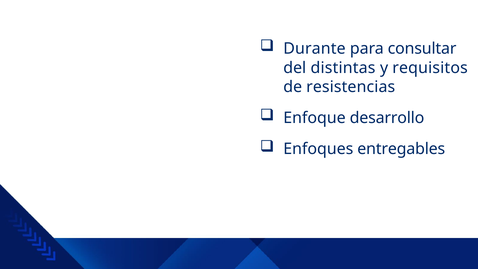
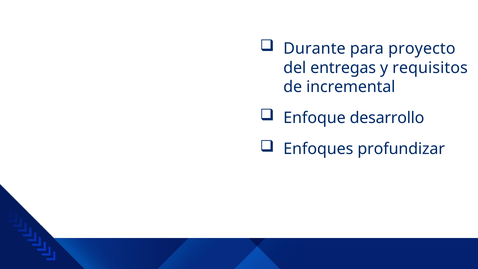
consultar: consultar -> proyecto
distintas: distintas -> entregas
resistencias: resistencias -> incremental
entregables: entregables -> profundizar
